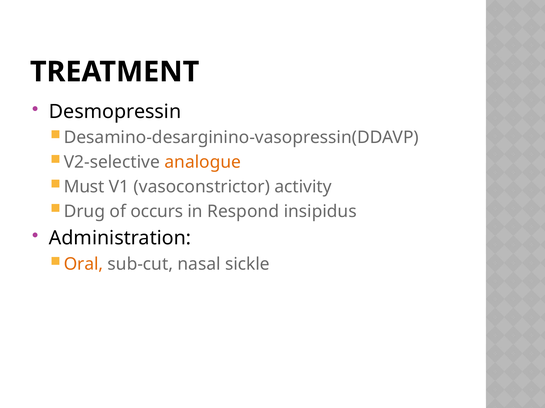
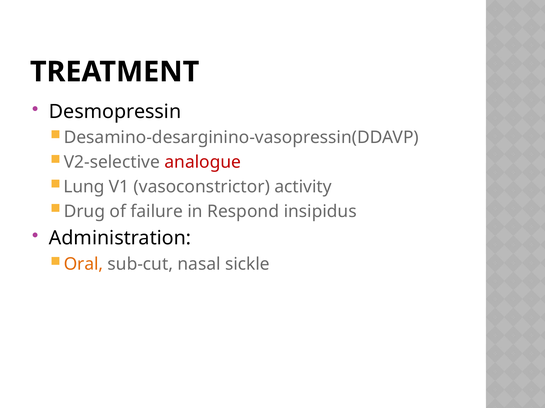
analogue colour: orange -> red
Must: Must -> Lung
occurs: occurs -> failure
